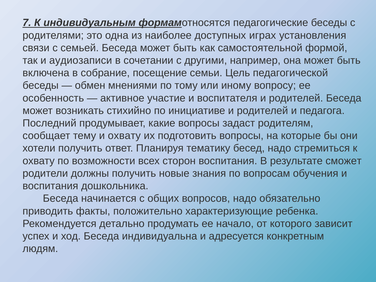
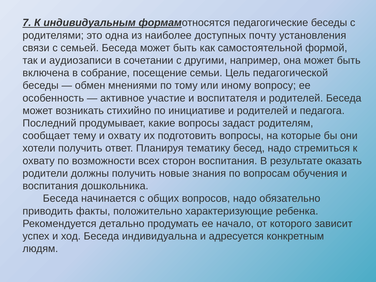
играх: играх -> почту
сможет: сможет -> оказать
